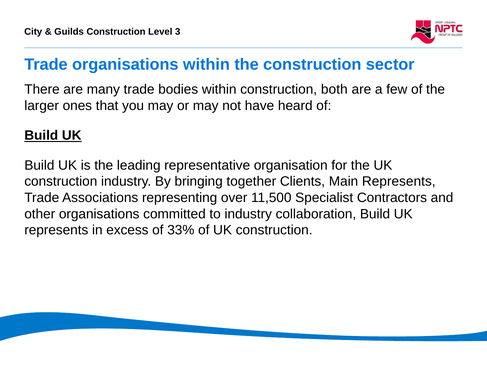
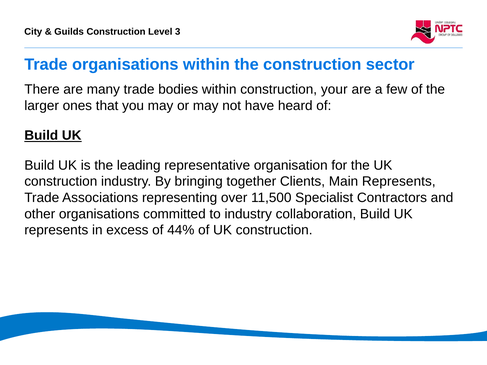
both: both -> your
33%: 33% -> 44%
